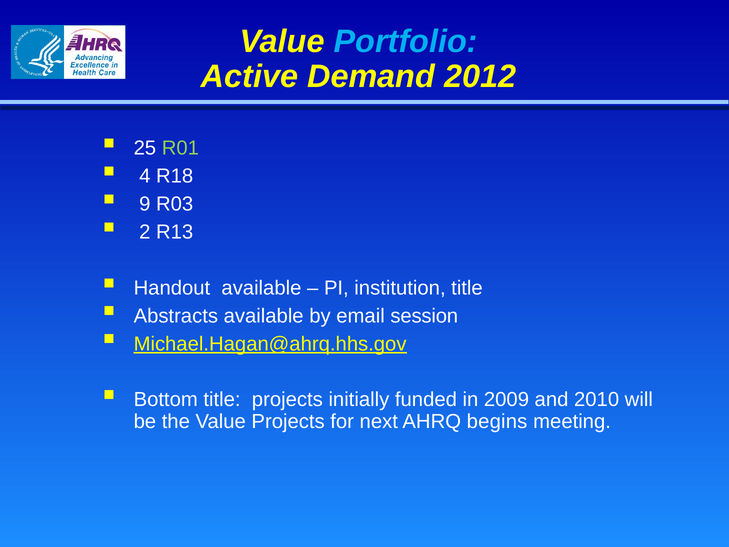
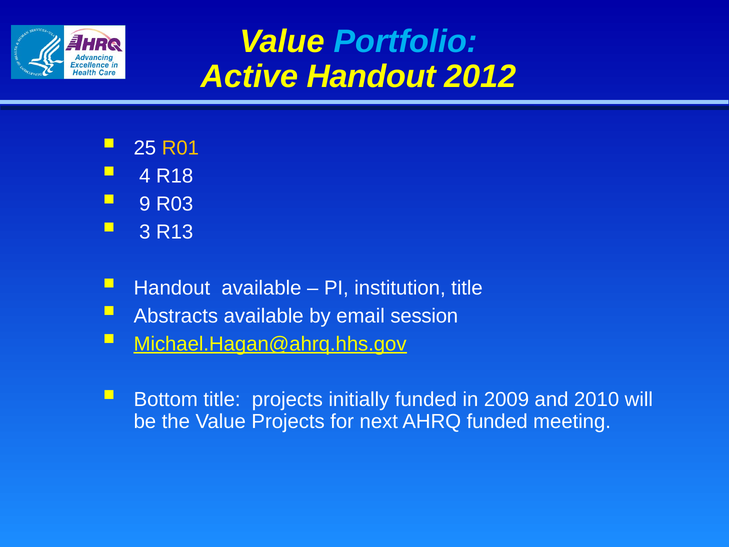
Active Demand: Demand -> Handout
R01 colour: light green -> yellow
2: 2 -> 3
AHRQ begins: begins -> funded
